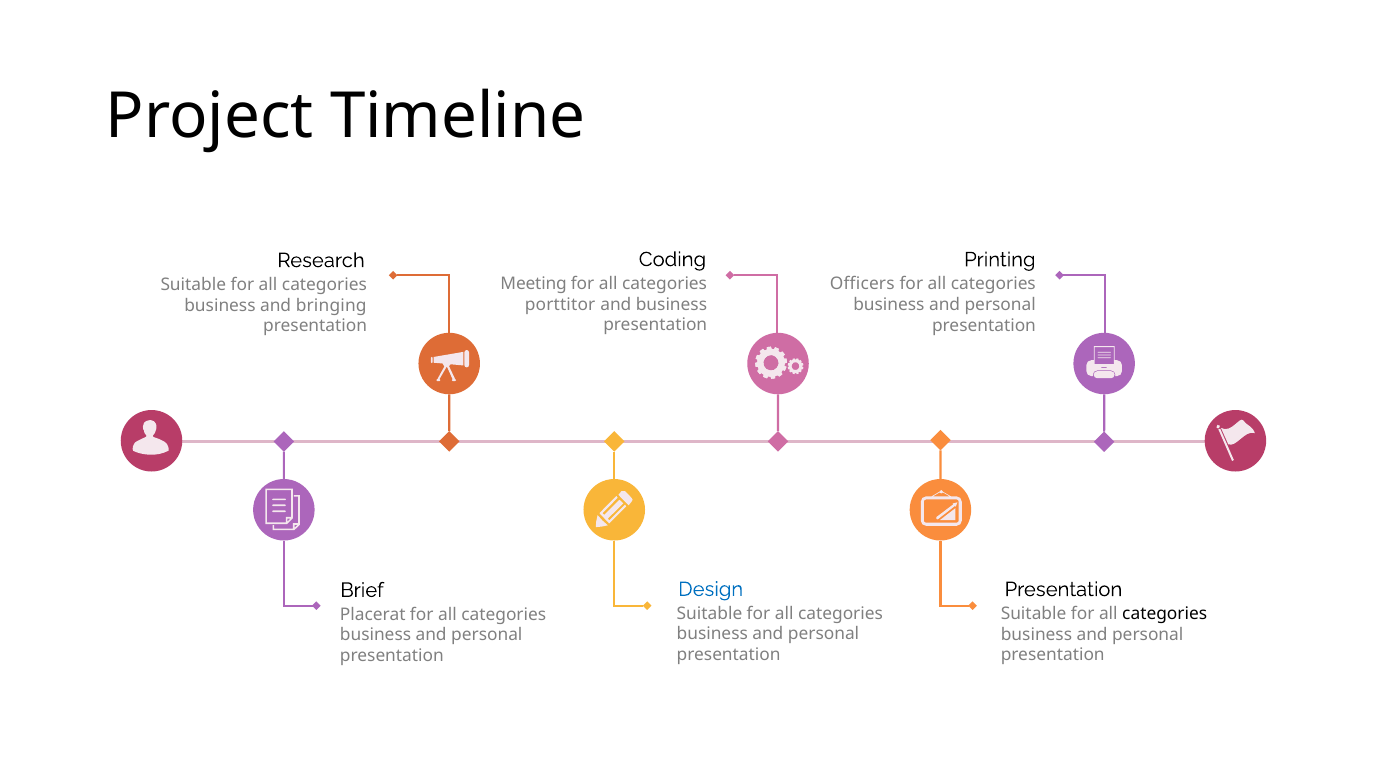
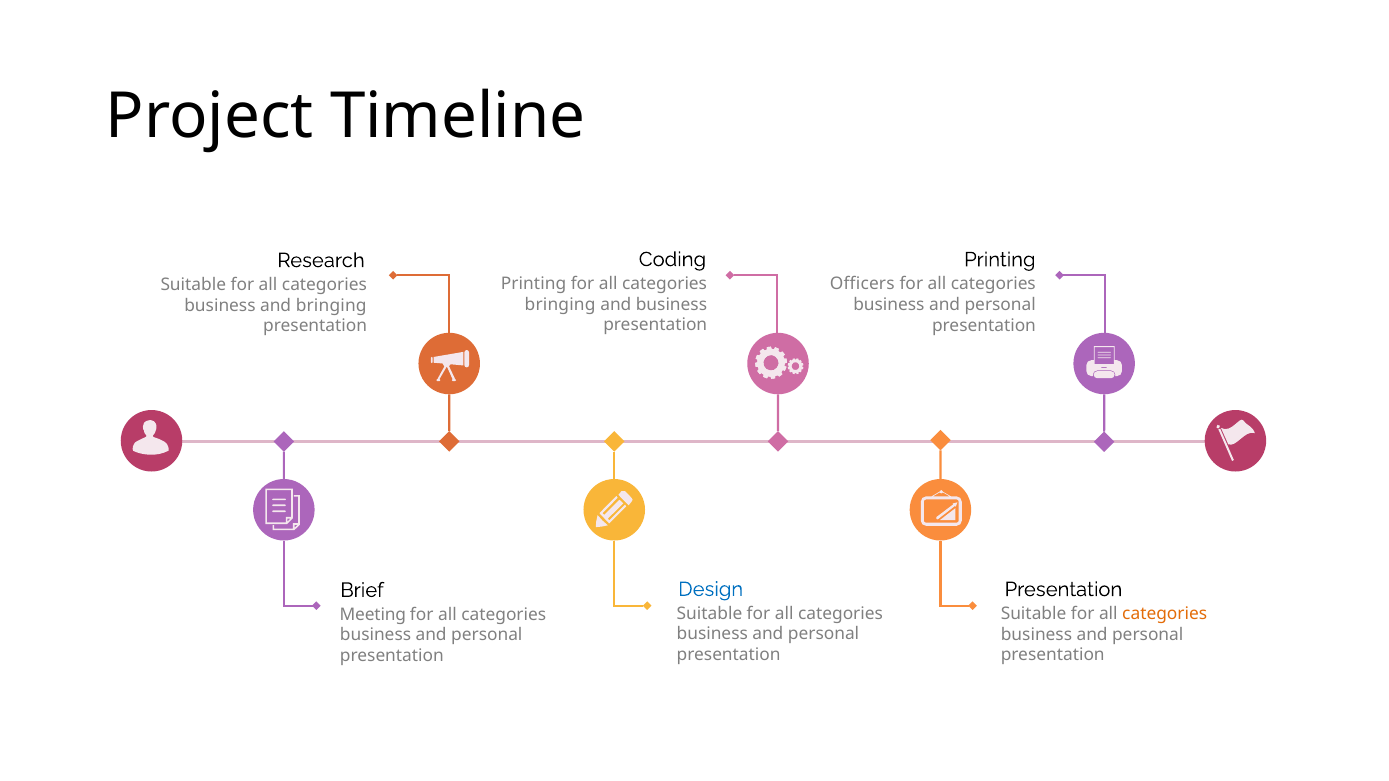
Meeting at (534, 284): Meeting -> Printing
porttitor at (560, 305): porttitor -> bringing
categories at (1165, 614) colour: black -> orange
Placerat: Placerat -> Meeting
